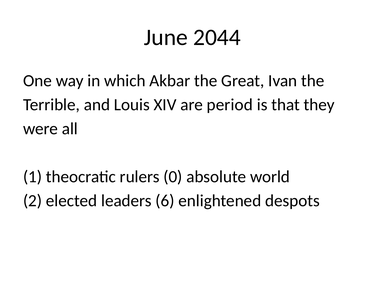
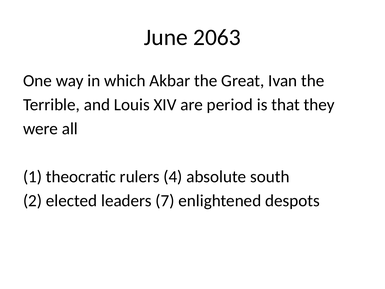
2044: 2044 -> 2063
0: 0 -> 4
world: world -> south
6: 6 -> 7
